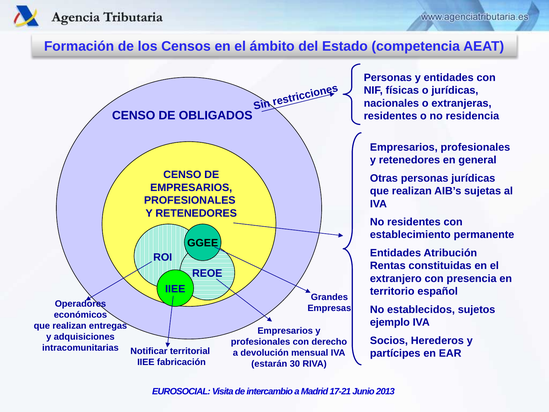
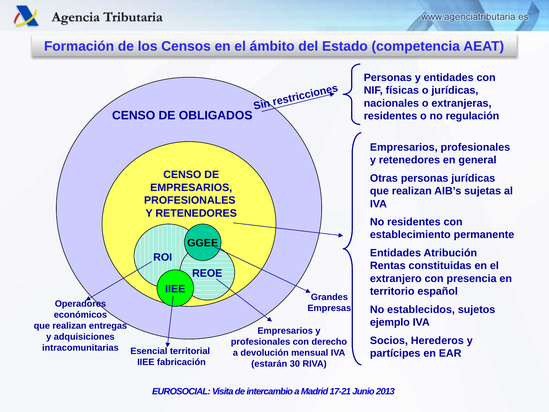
residencia: residencia -> regulación
Notificar: Notificar -> Esencial
